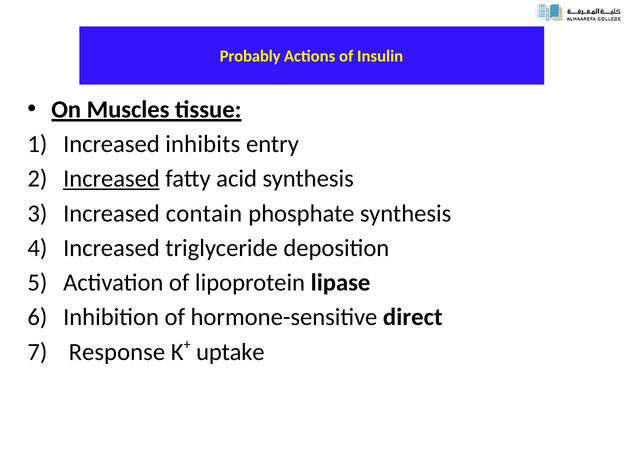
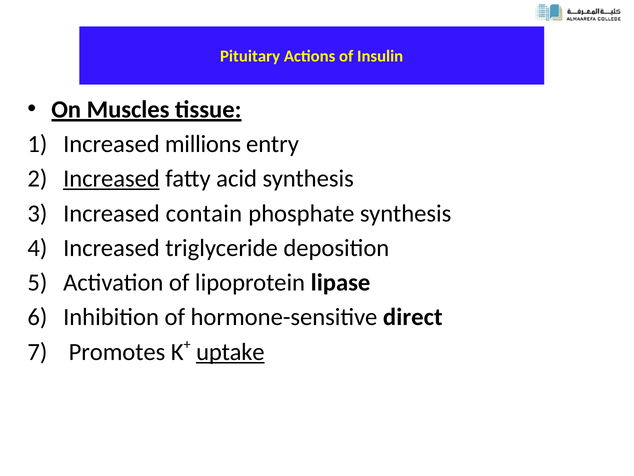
Probably: Probably -> Pituitary
inhibits: inhibits -> millions
Response: Response -> Promotes
uptake underline: none -> present
